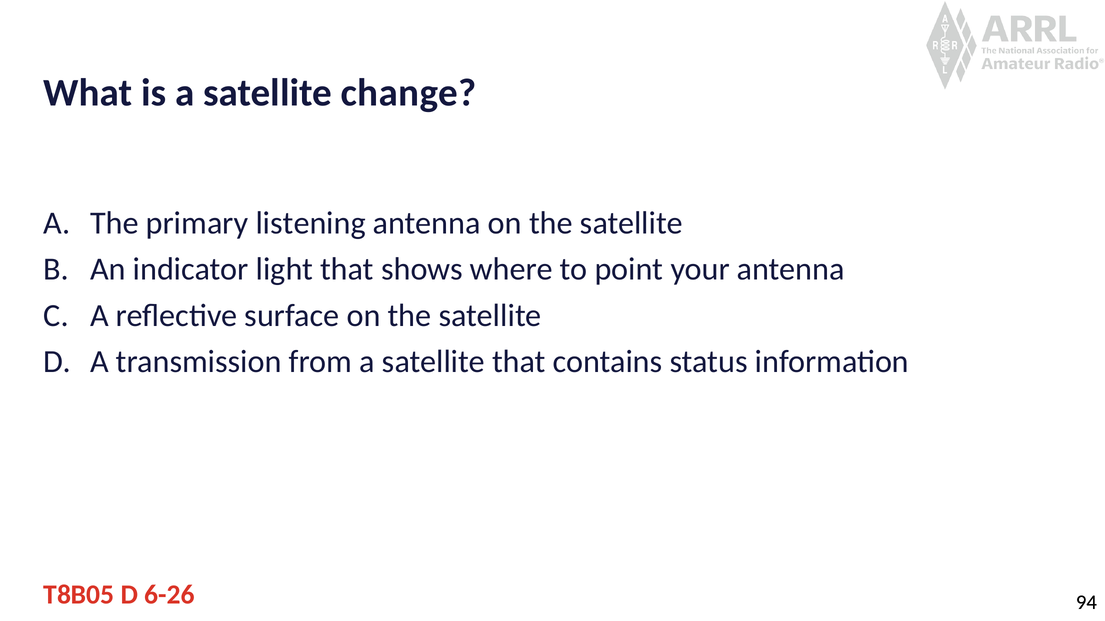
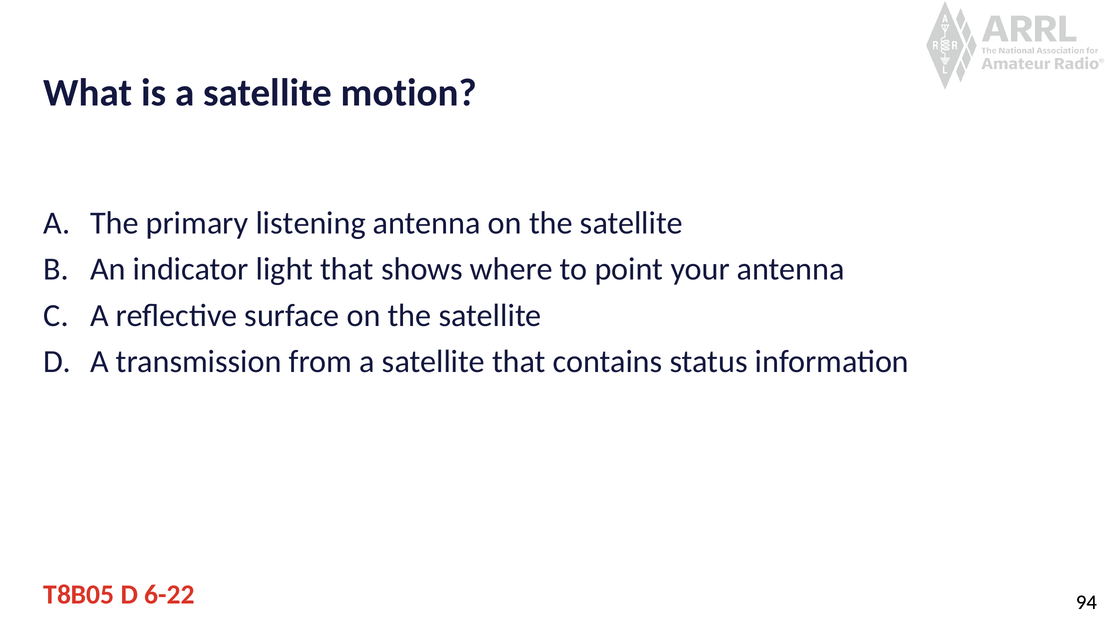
change: change -> motion
6-26: 6-26 -> 6-22
